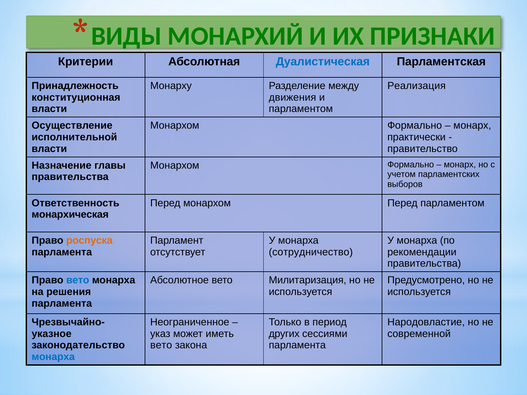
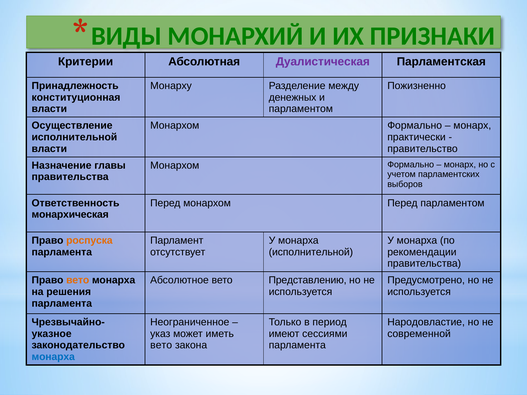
Дуалистическая colour: blue -> purple
Реализация: Реализация -> Пожизненно
движения: движения -> денежных
сотрудничество at (311, 252): сотрудничество -> исполнительной
вето at (78, 280) colour: blue -> orange
Милитаризация: Милитаризация -> Представлению
других: других -> имеют
